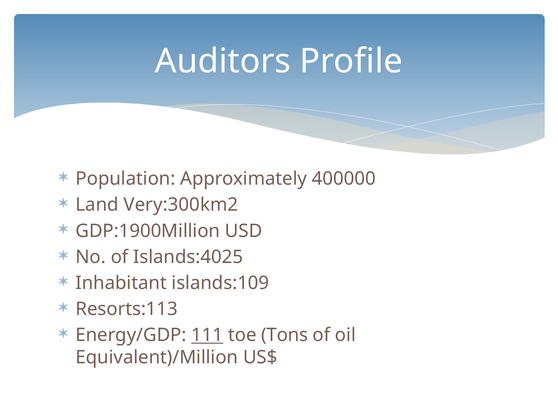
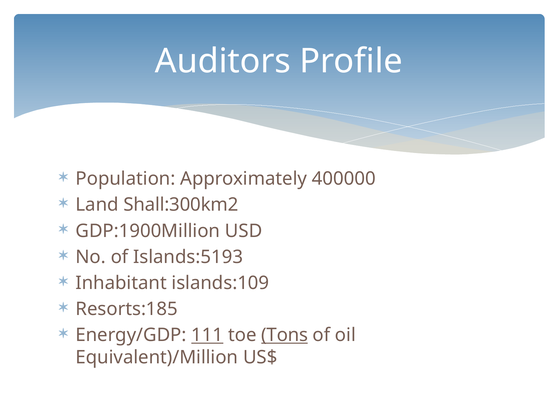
Very:300km2: Very:300km2 -> Shall:300km2
Islands:4025: Islands:4025 -> Islands:5193
Resorts:113: Resorts:113 -> Resorts:185
Tons underline: none -> present
